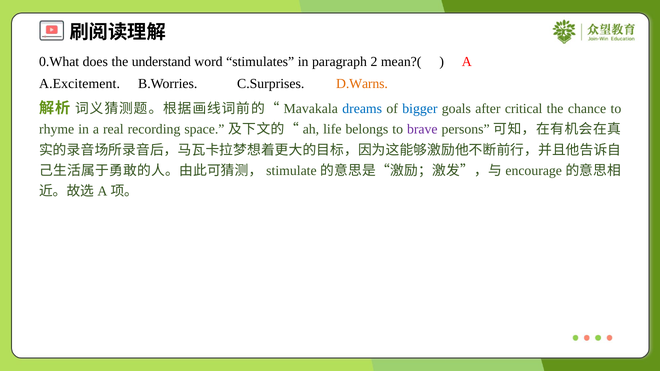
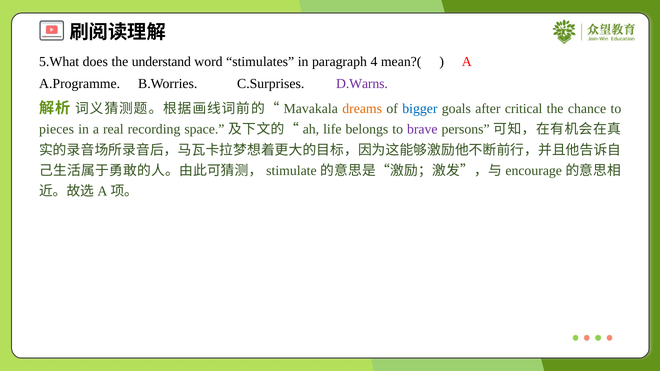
0.What: 0.What -> 5.What
2: 2 -> 4
A.Excitement: A.Excitement -> A.Programme
D.Warns colour: orange -> purple
dreams colour: blue -> orange
rhyme: rhyme -> pieces
